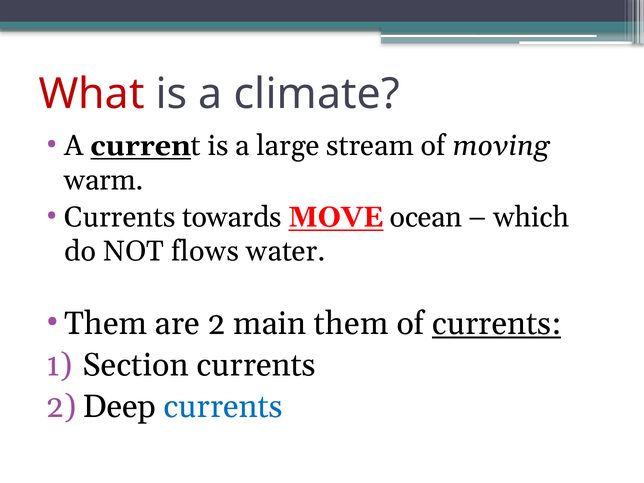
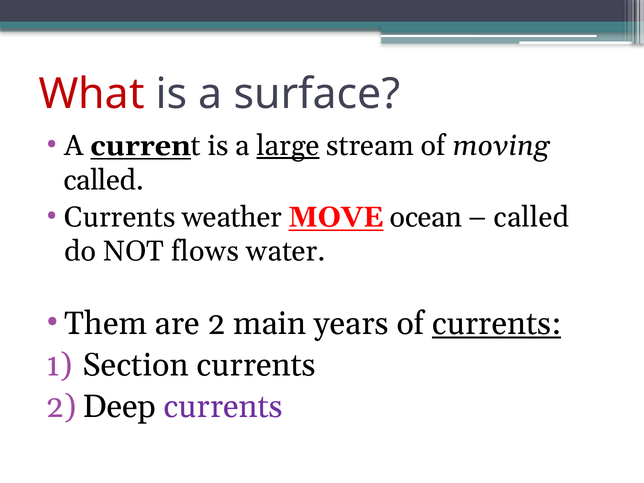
climate: climate -> surface
large underline: none -> present
warm at (104, 180): warm -> called
towards: towards -> weather
which at (532, 217): which -> called
main them: them -> years
currents at (223, 406) colour: blue -> purple
